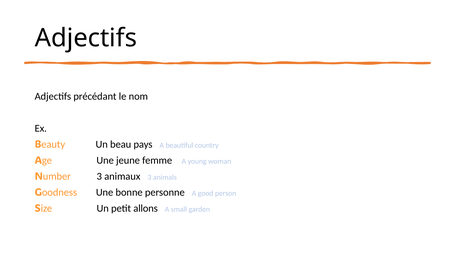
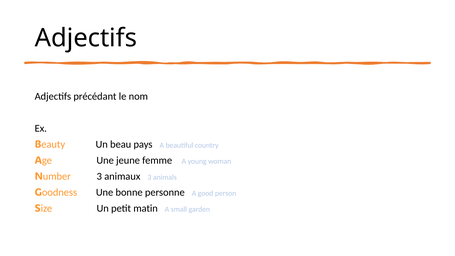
allons: allons -> matin
